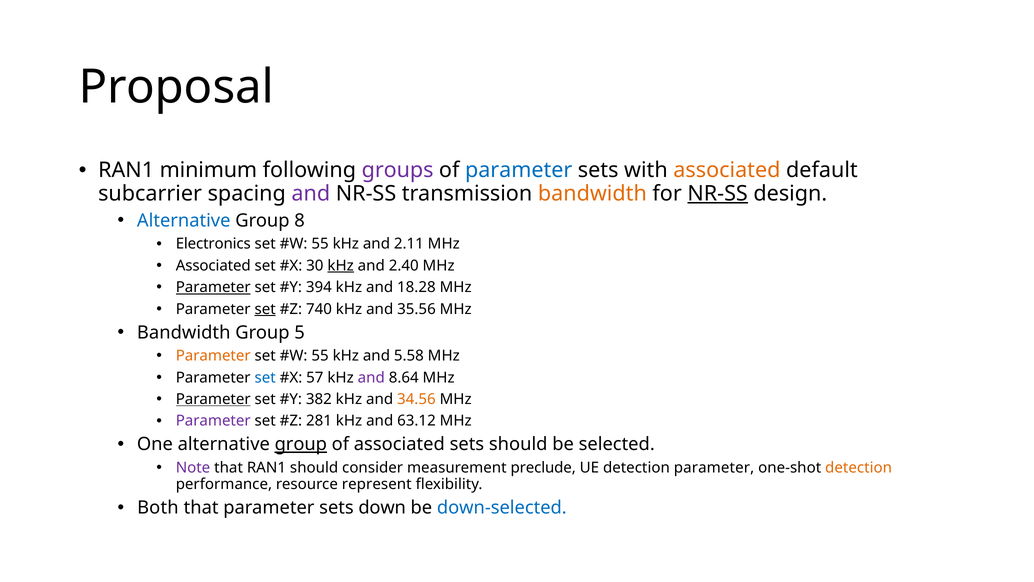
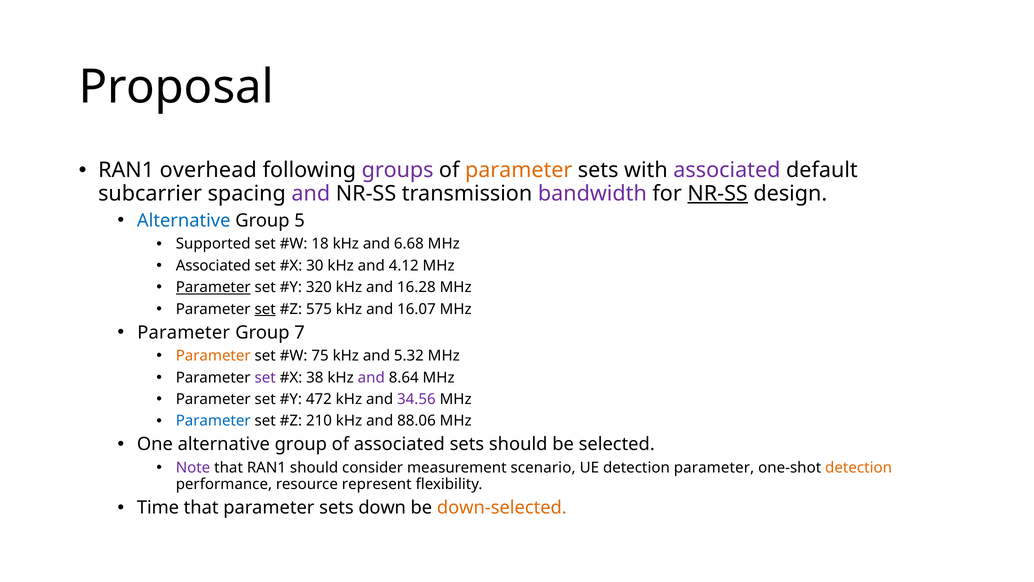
minimum: minimum -> overhead
parameter at (519, 170) colour: blue -> orange
associated at (727, 170) colour: orange -> purple
bandwidth at (592, 193) colour: orange -> purple
8: 8 -> 5
Electronics: Electronics -> Supported
55 at (320, 244): 55 -> 18
2.11: 2.11 -> 6.68
kHz at (341, 265) underline: present -> none
2.40: 2.40 -> 4.12
394: 394 -> 320
18.28: 18.28 -> 16.28
740: 740 -> 575
35.56: 35.56 -> 16.07
Bandwidth at (184, 332): Bandwidth -> Parameter
5: 5 -> 7
55 at (320, 356): 55 -> 75
5.58: 5.58 -> 5.32
set at (265, 377) colour: blue -> purple
57: 57 -> 38
Parameter at (213, 399) underline: present -> none
382: 382 -> 472
34.56 colour: orange -> purple
Parameter at (213, 421) colour: purple -> blue
281: 281 -> 210
63.12: 63.12 -> 88.06
group at (301, 444) underline: present -> none
preclude: preclude -> scenario
Both: Both -> Time
down-selected colour: blue -> orange
